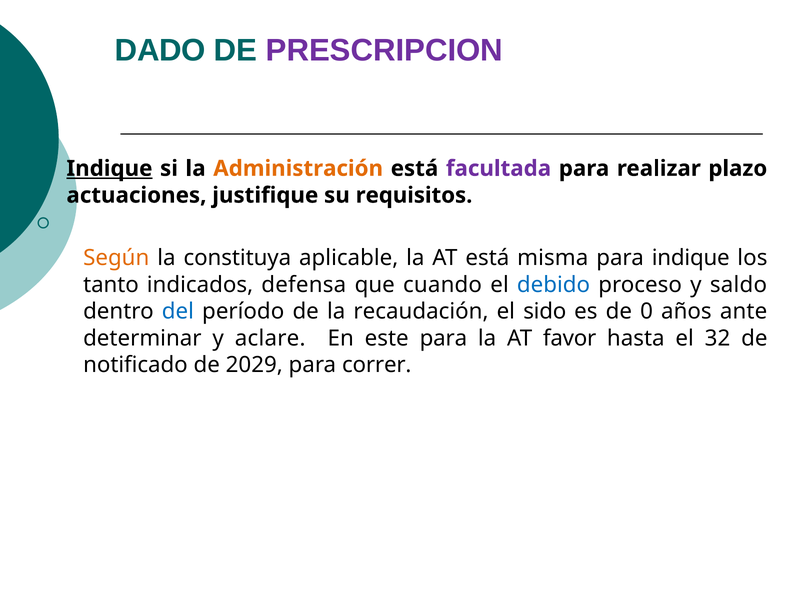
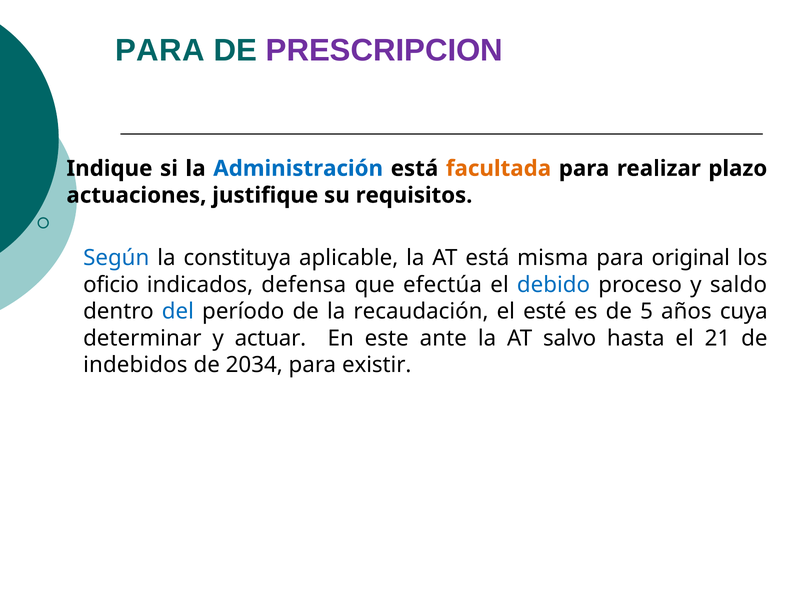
DADO at (160, 50): DADO -> PARA
Indique at (109, 168) underline: present -> none
Administración colour: orange -> blue
facultada colour: purple -> orange
Según colour: orange -> blue
para indique: indique -> original
tanto: tanto -> oficio
cuando: cuando -> efectúa
sido: sido -> esté
0: 0 -> 5
ante: ante -> cuya
aclare: aclare -> actuar
este para: para -> ante
favor: favor -> salvo
32: 32 -> 21
notificado: notificado -> indebidos
2029: 2029 -> 2034
correr: correr -> existir
